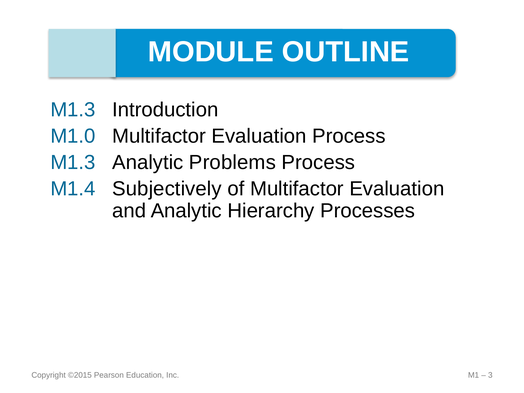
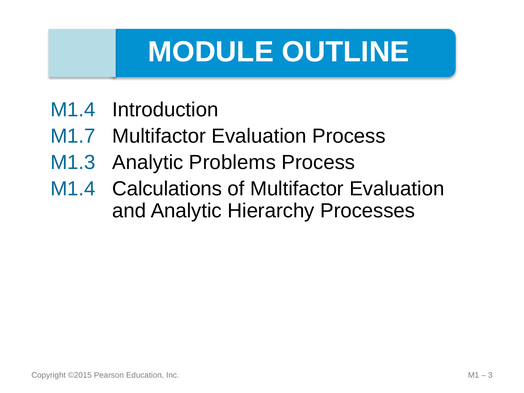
M1.3 at (73, 110): M1.3 -> M1.4
M1.0: M1.0 -> M1.7
Subjectively: Subjectively -> Calculations
